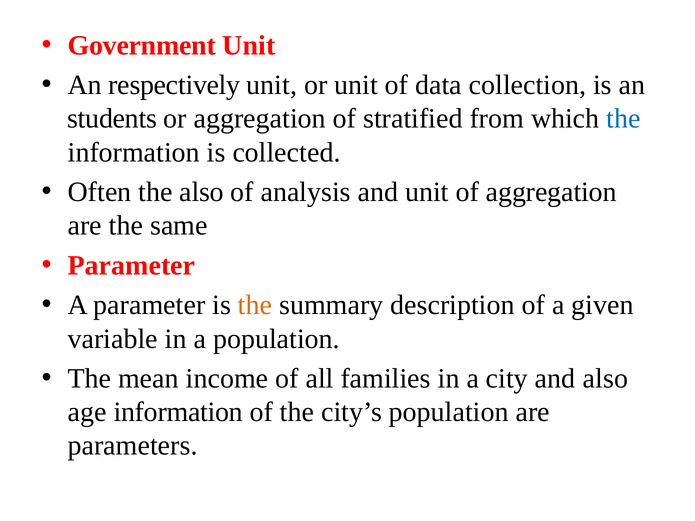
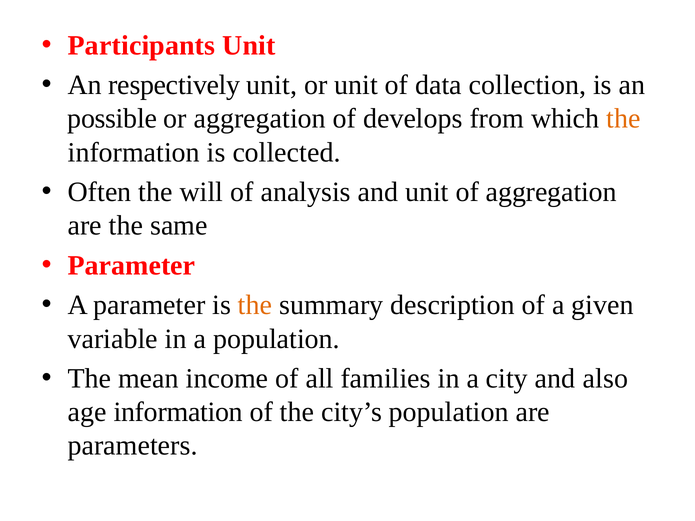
Government: Government -> Participants
students: students -> possible
stratified: stratified -> develops
the at (624, 119) colour: blue -> orange
the also: also -> will
